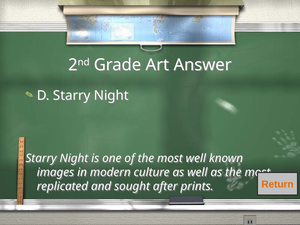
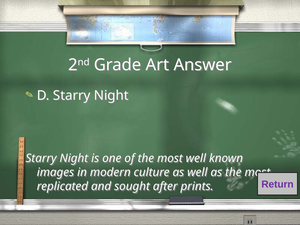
Return colour: orange -> purple
